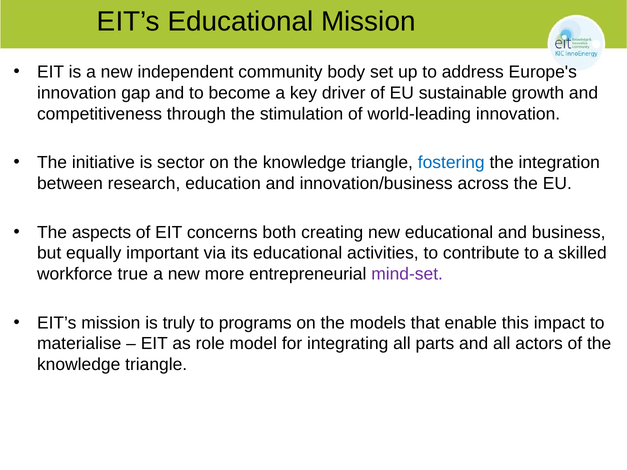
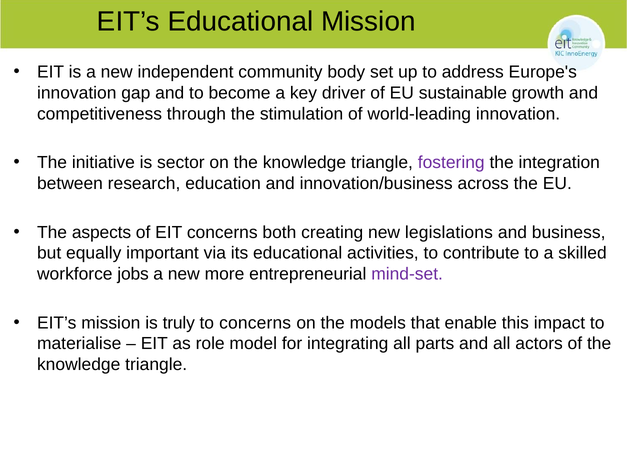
fostering colour: blue -> purple
new educational: educational -> legislations
true: true -> jobs
to programs: programs -> concerns
